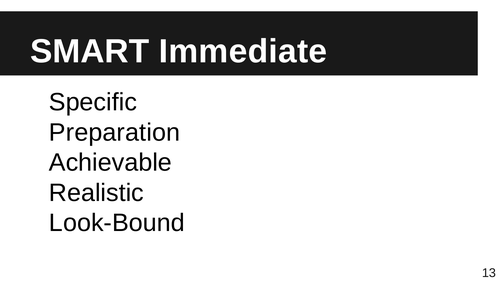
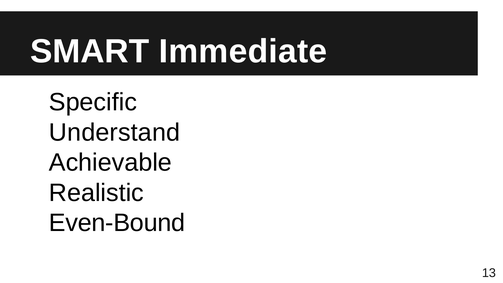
Preparation: Preparation -> Understand
Look-Bound: Look-Bound -> Even-Bound
